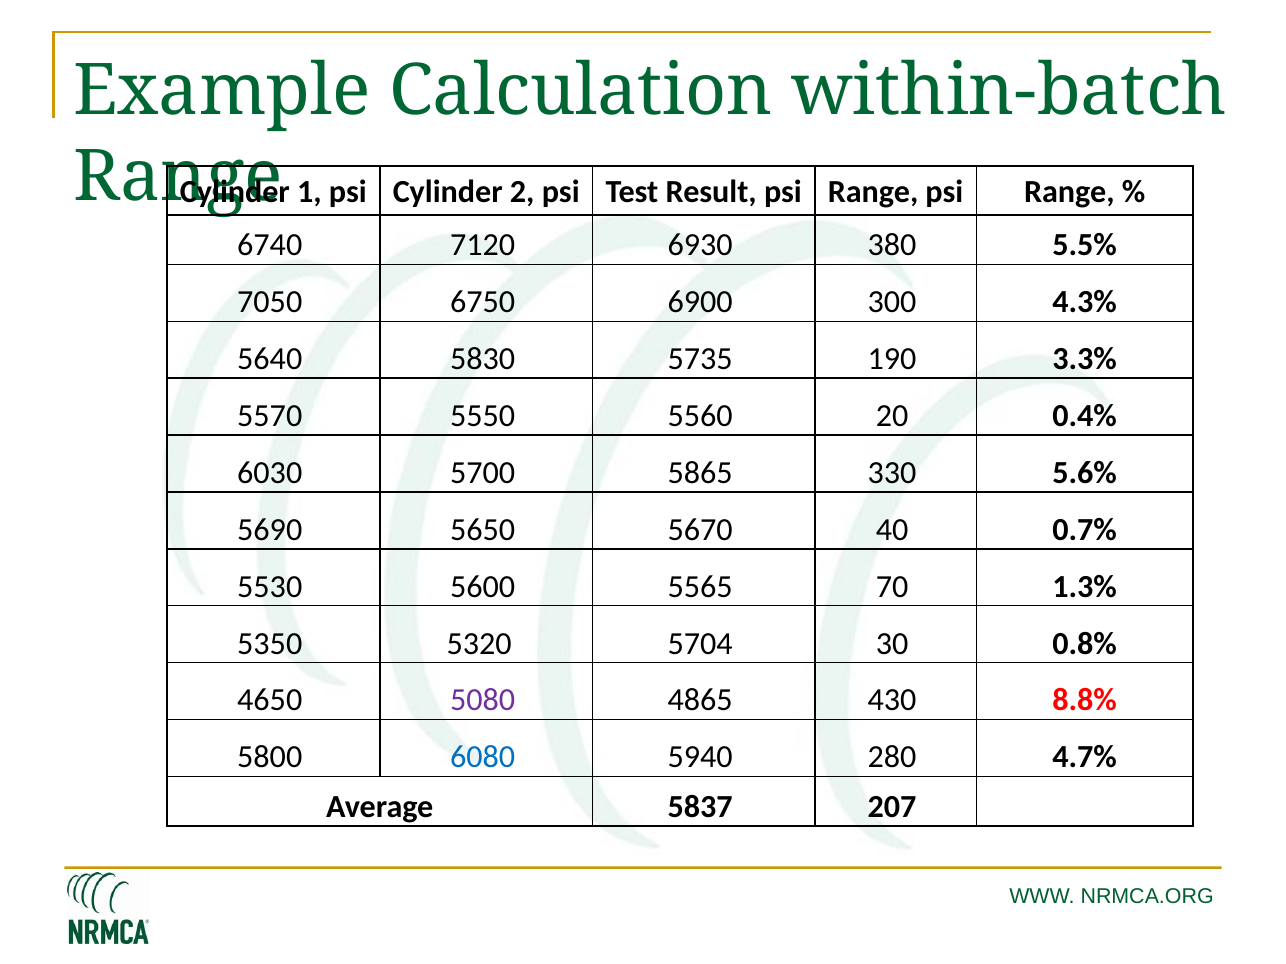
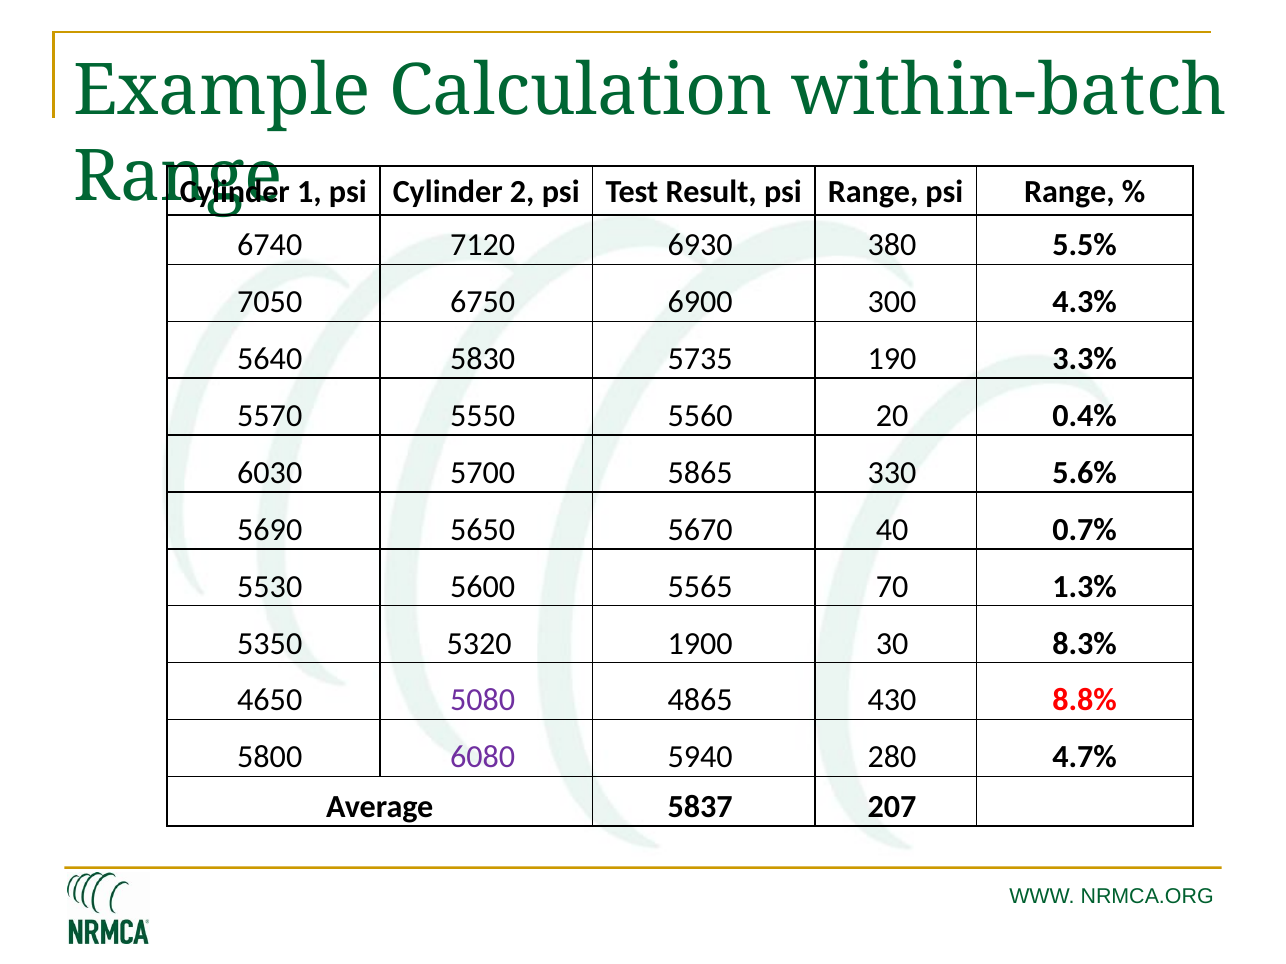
5704: 5704 -> 1900
0.8%: 0.8% -> 8.3%
6080 colour: blue -> purple
